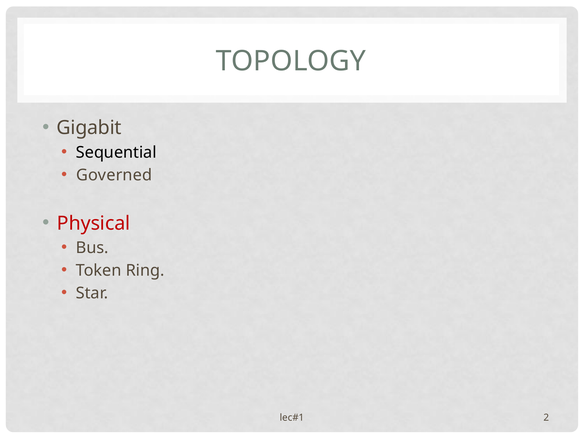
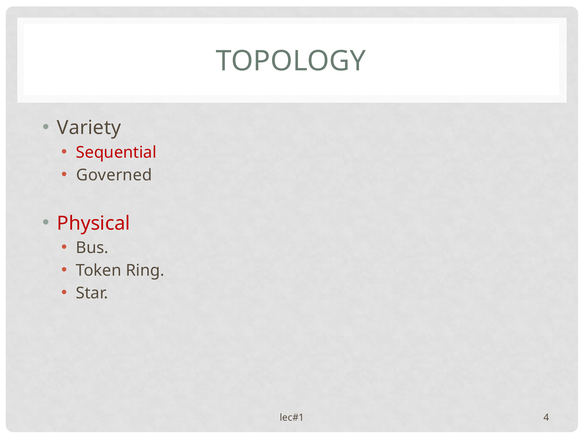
Gigabit: Gigabit -> Variety
Sequential colour: black -> red
2: 2 -> 4
